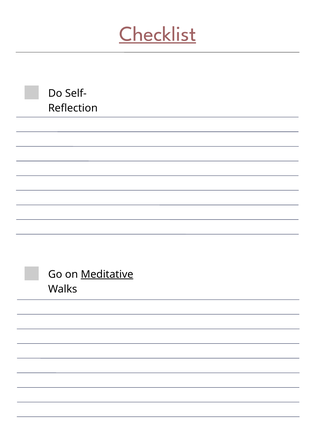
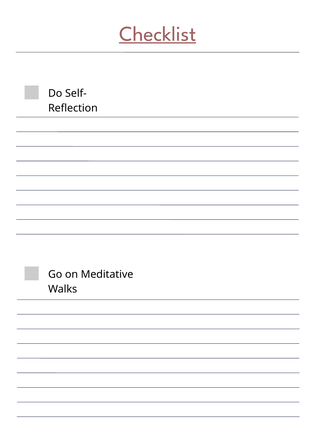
Meditative underline: present -> none
